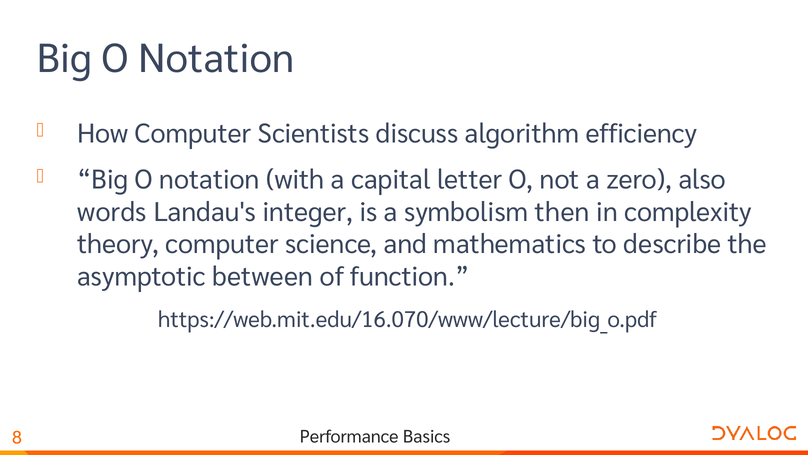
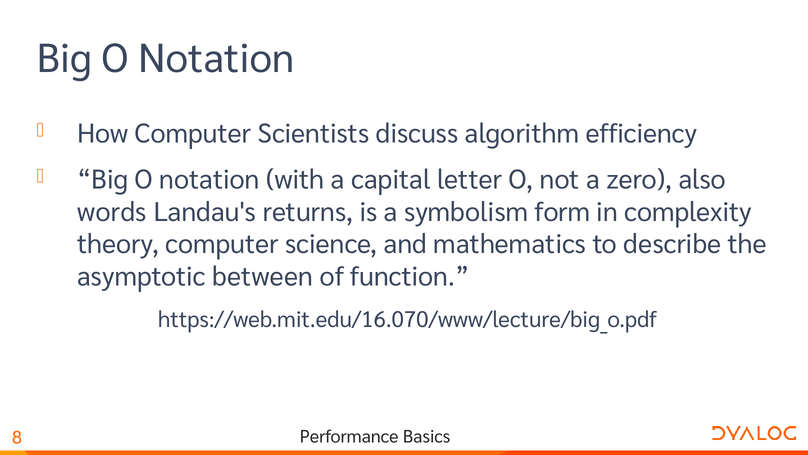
integer: integer -> returns
then: then -> form
